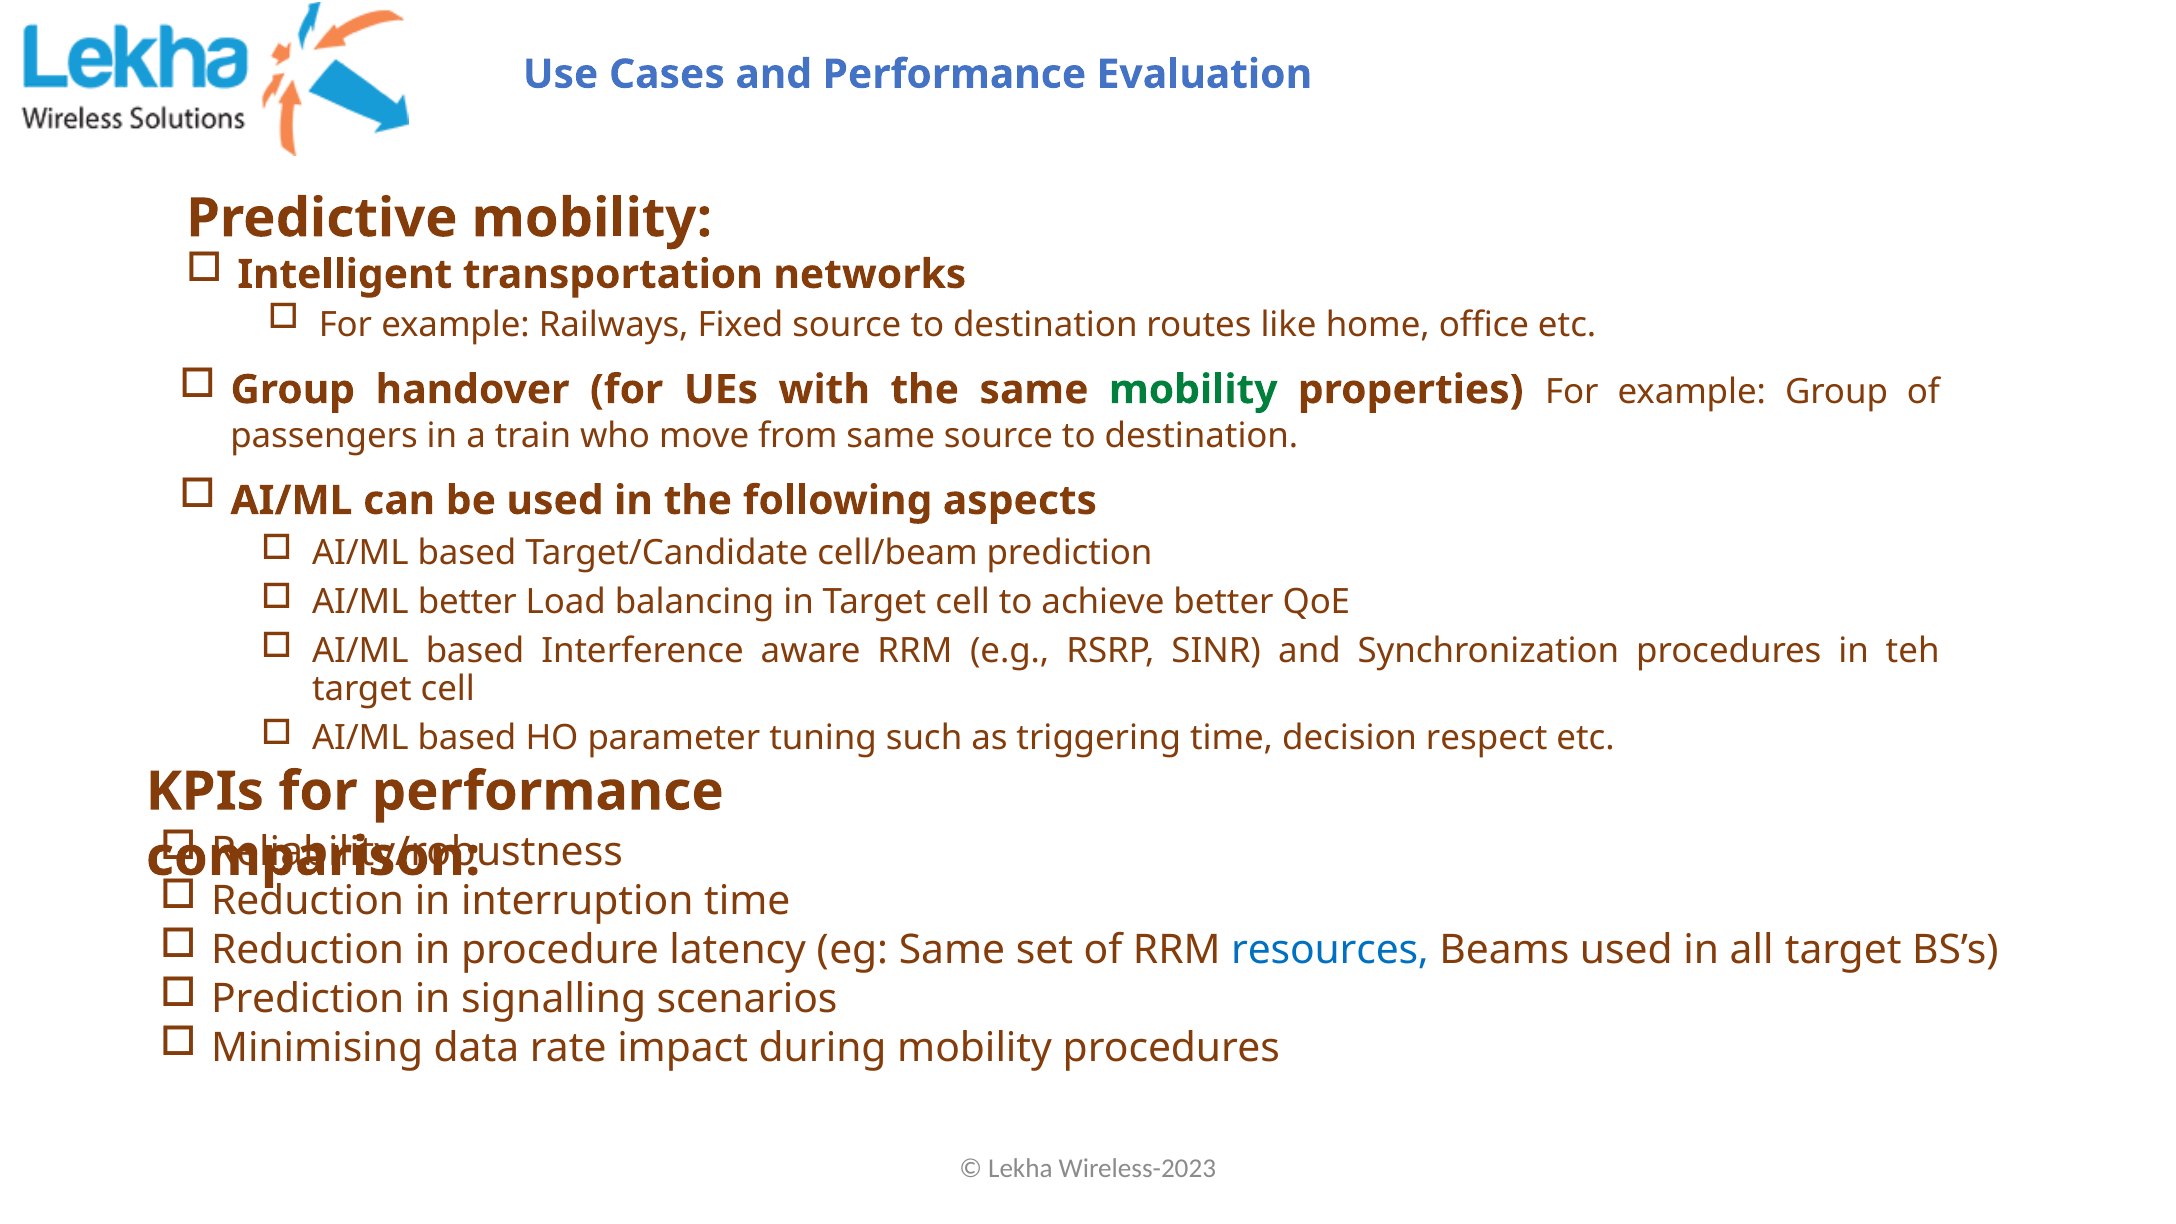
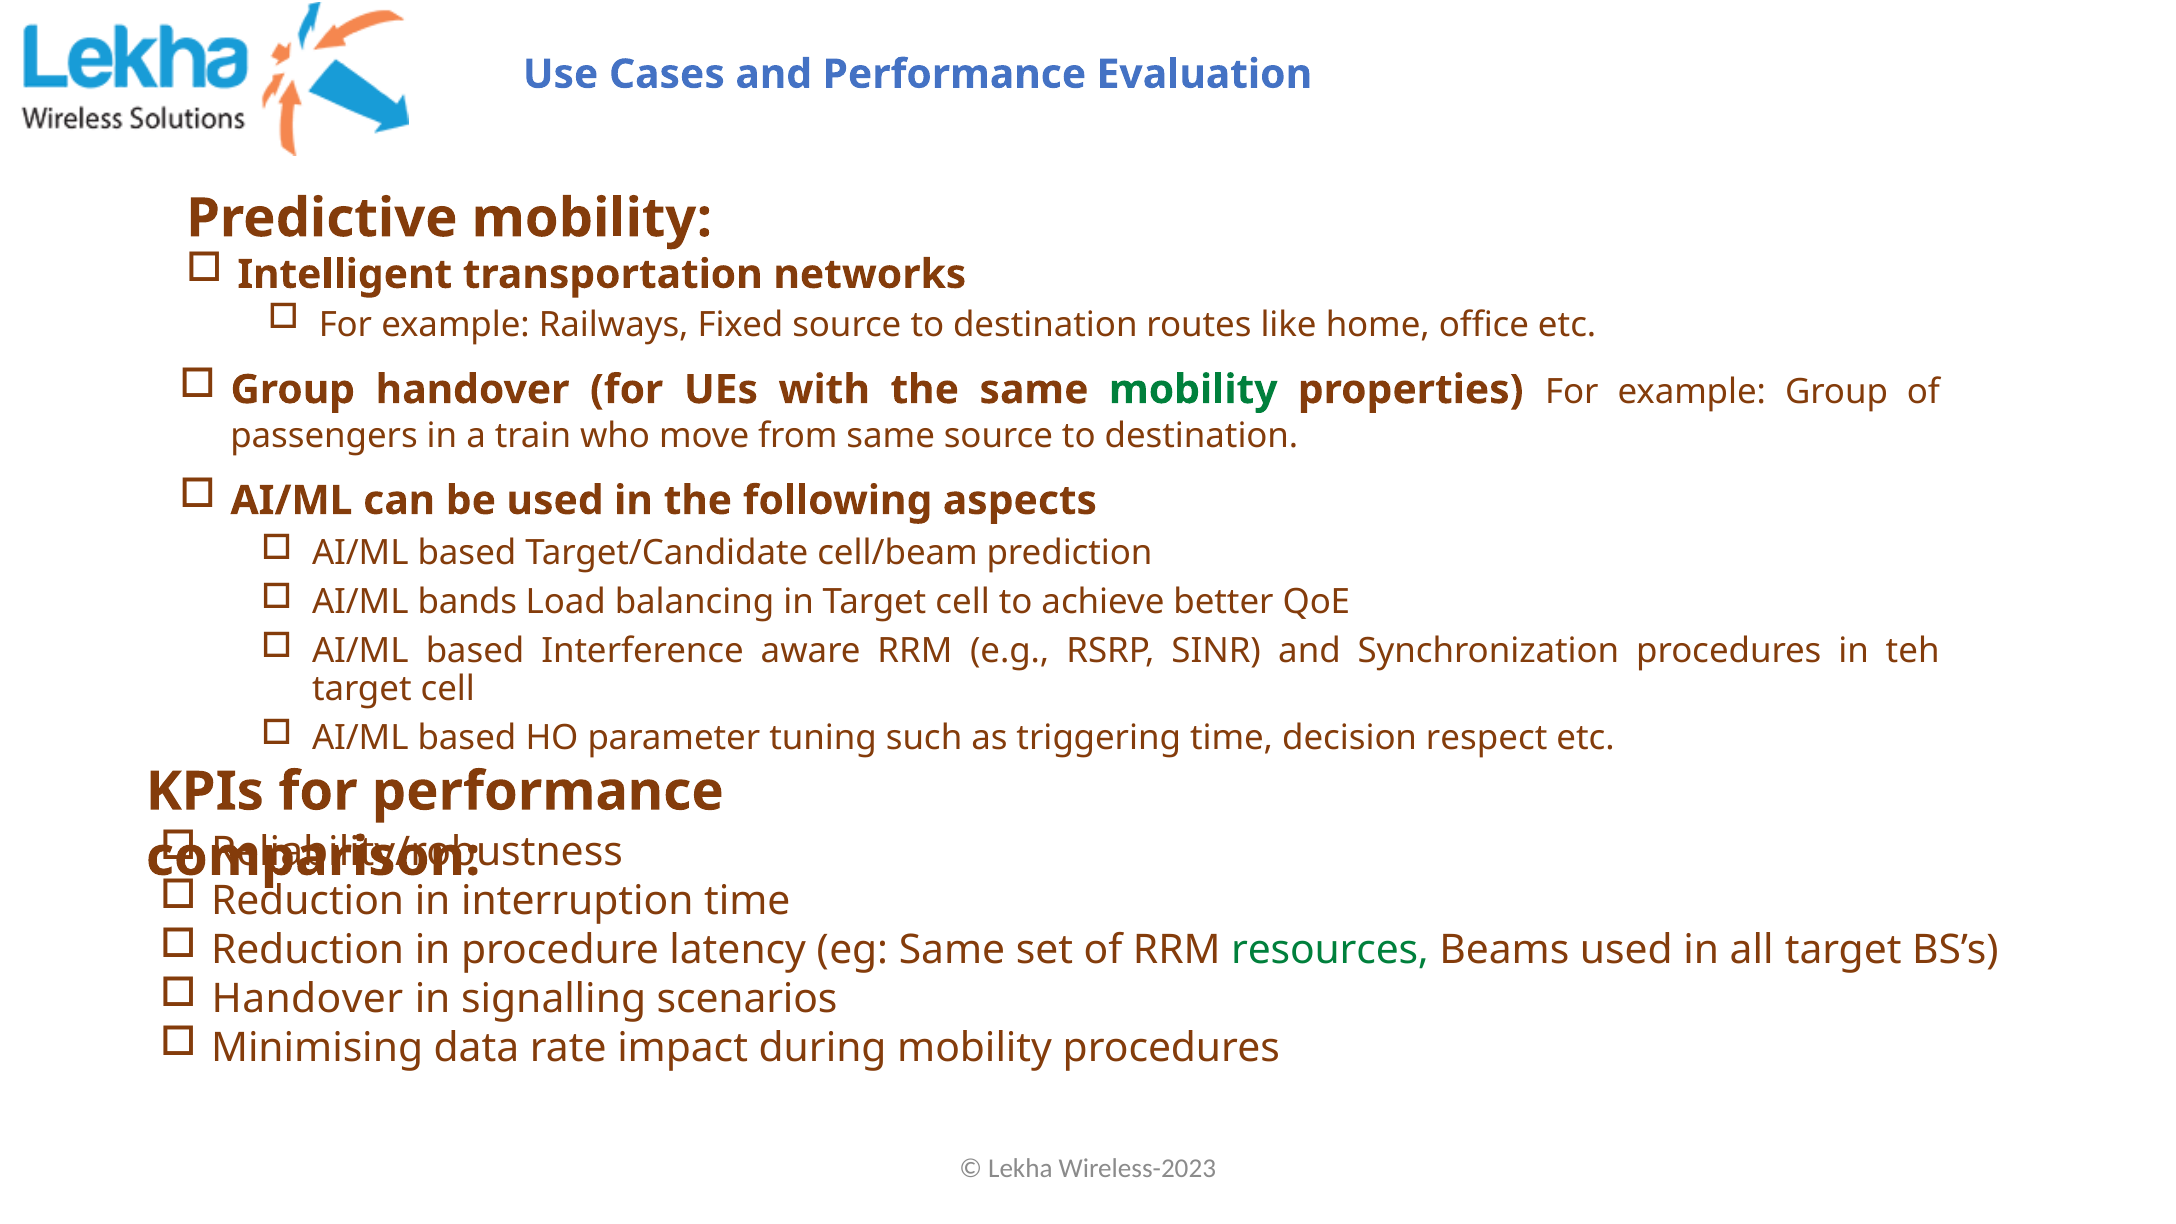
AI/ML better: better -> bands
resources colour: blue -> green
Prediction at (308, 999): Prediction -> Handover
